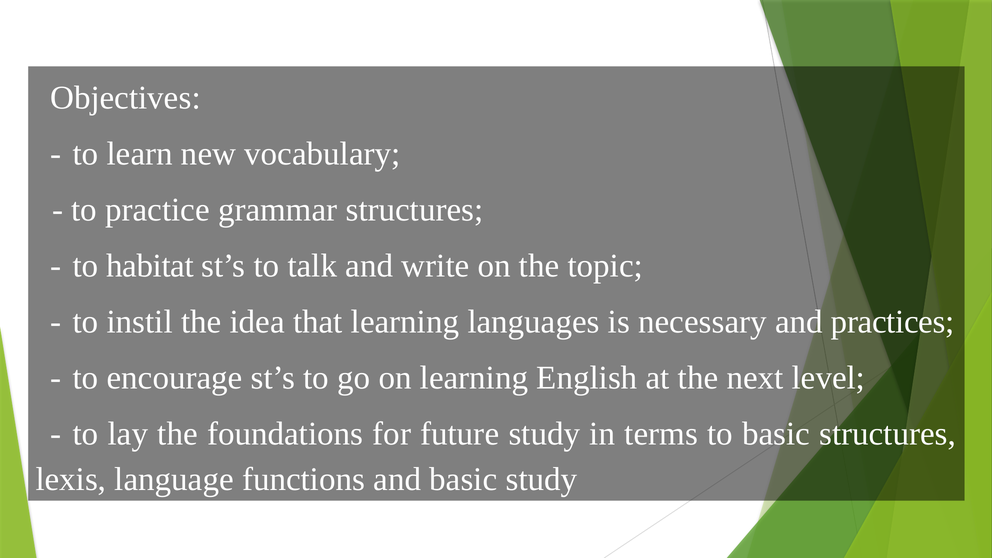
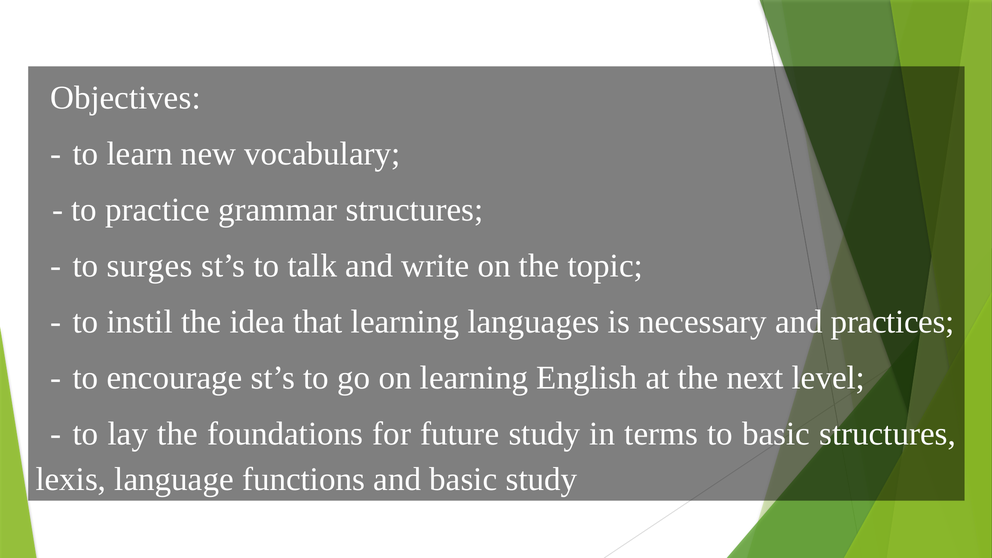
habitat: habitat -> surges
